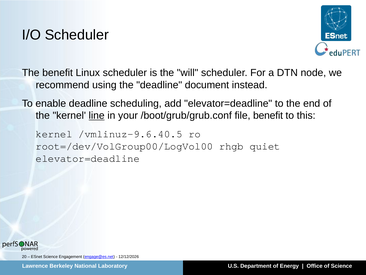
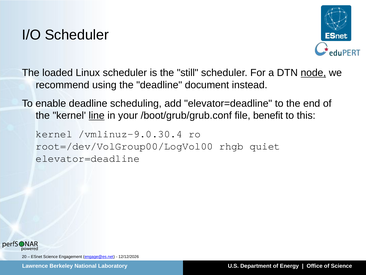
The benefit: benefit -> loaded
will: will -> still
node underline: none -> present
/vmlinuz-9.6.40.5: /vmlinuz-9.6.40.5 -> /vmlinuz-9.0.30.4
